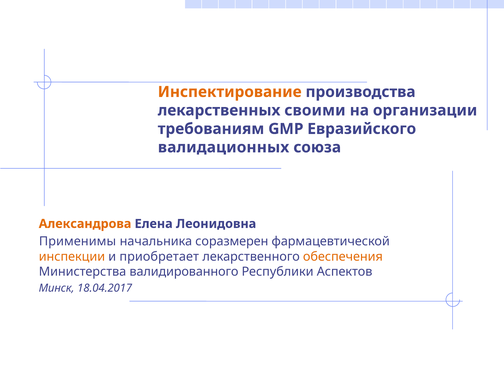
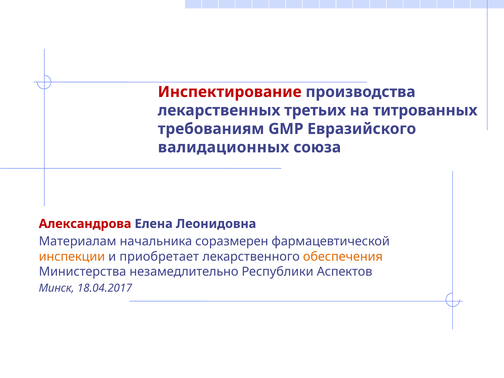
Инспектирование colour: orange -> red
своими: своими -> третьих
организации: организации -> титрованных
Александрова colour: orange -> red
Применимы: Применимы -> Материалам
валидированного: валидированного -> незамедлительно
